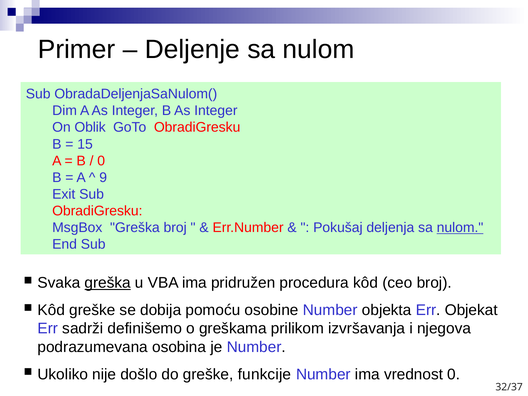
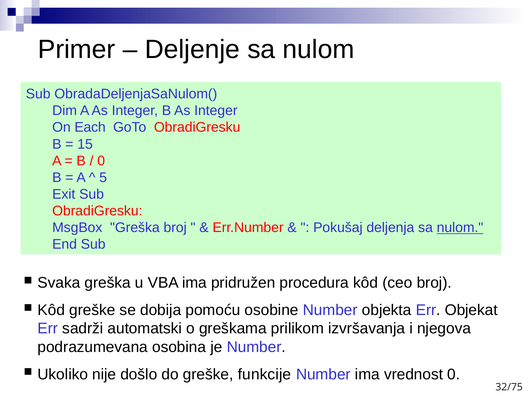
Oblik: Oblik -> Each
9: 9 -> 5
greška at (108, 283) underline: present -> none
definišemo: definišemo -> automatski
32/37: 32/37 -> 32/75
